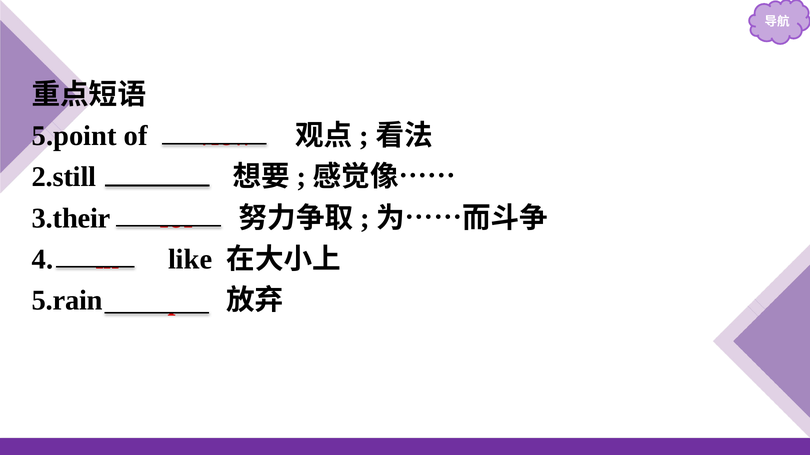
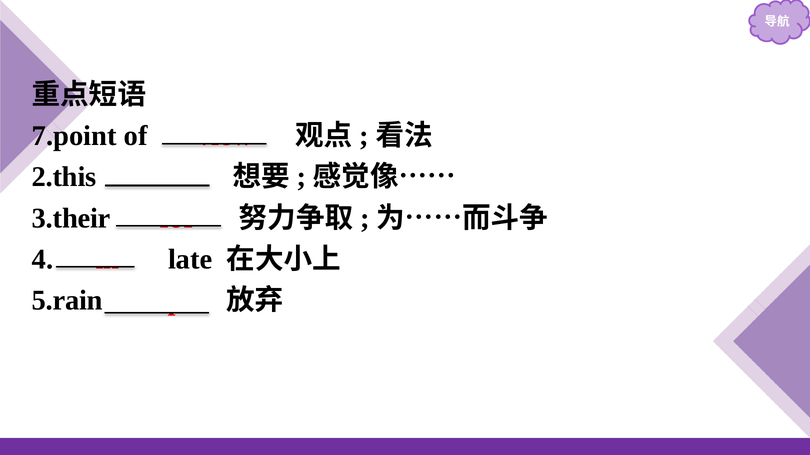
5.point: 5.point -> 7.point
2.still: 2.still -> 2.this
like at (190, 260): like -> late
